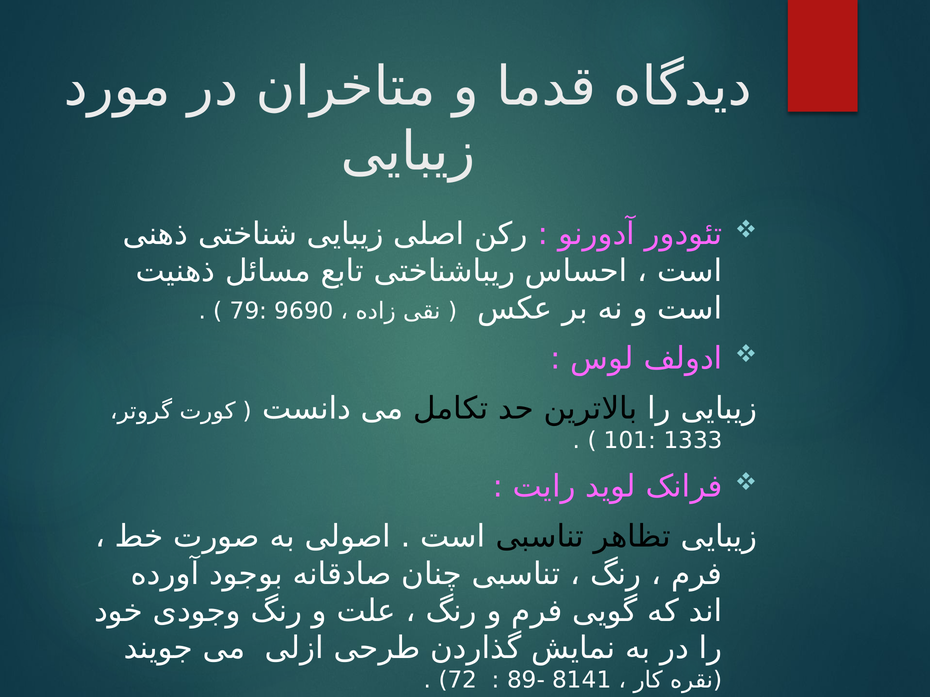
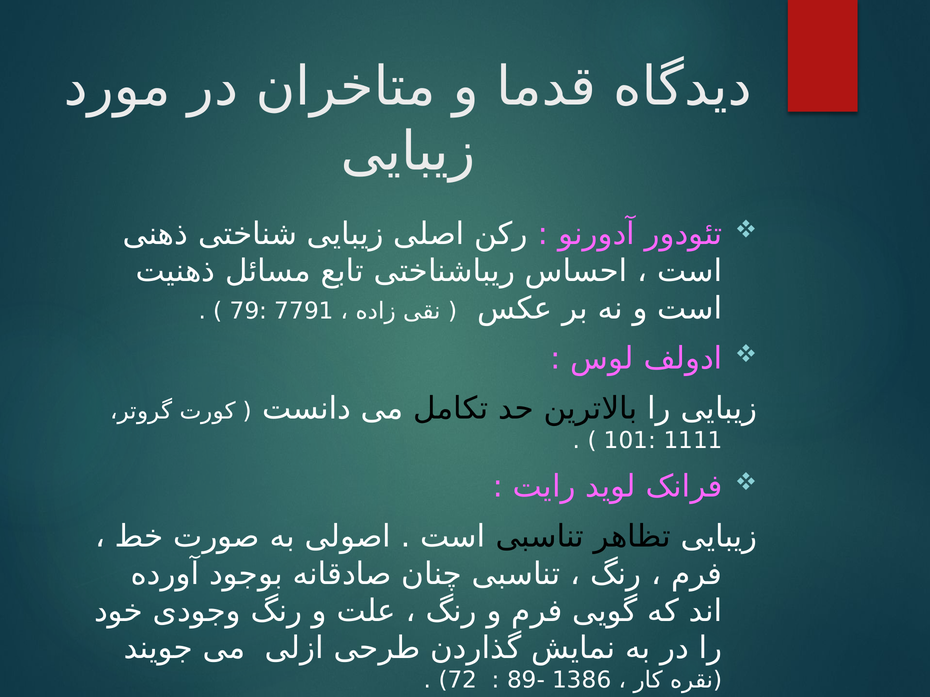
9690: 9690 -> 7791
1333: 1333 -> 1111
8141: 8141 -> 1386
